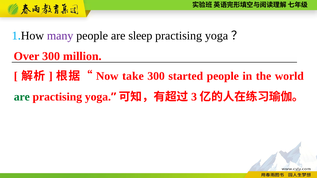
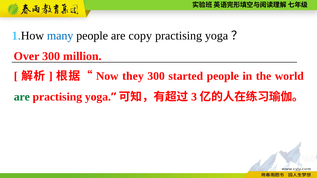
many colour: purple -> blue
sleep: sleep -> copy
take: take -> they
